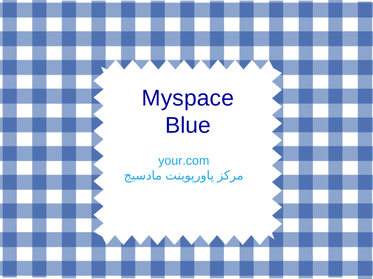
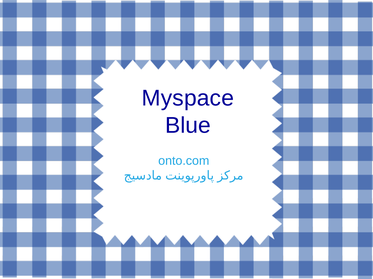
your.com: your.com -> onto.com
